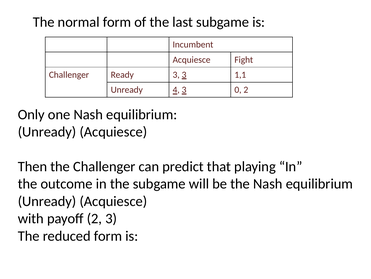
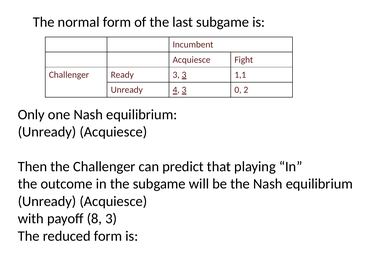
payoff 2: 2 -> 8
